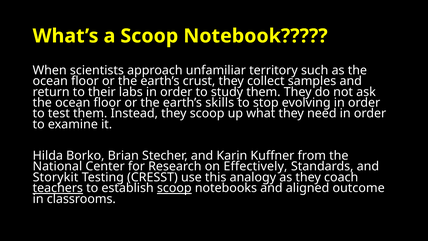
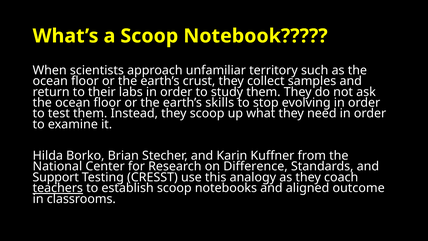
Effectively: Effectively -> Difference
Storykit: Storykit -> Support
scoop at (174, 188) underline: present -> none
